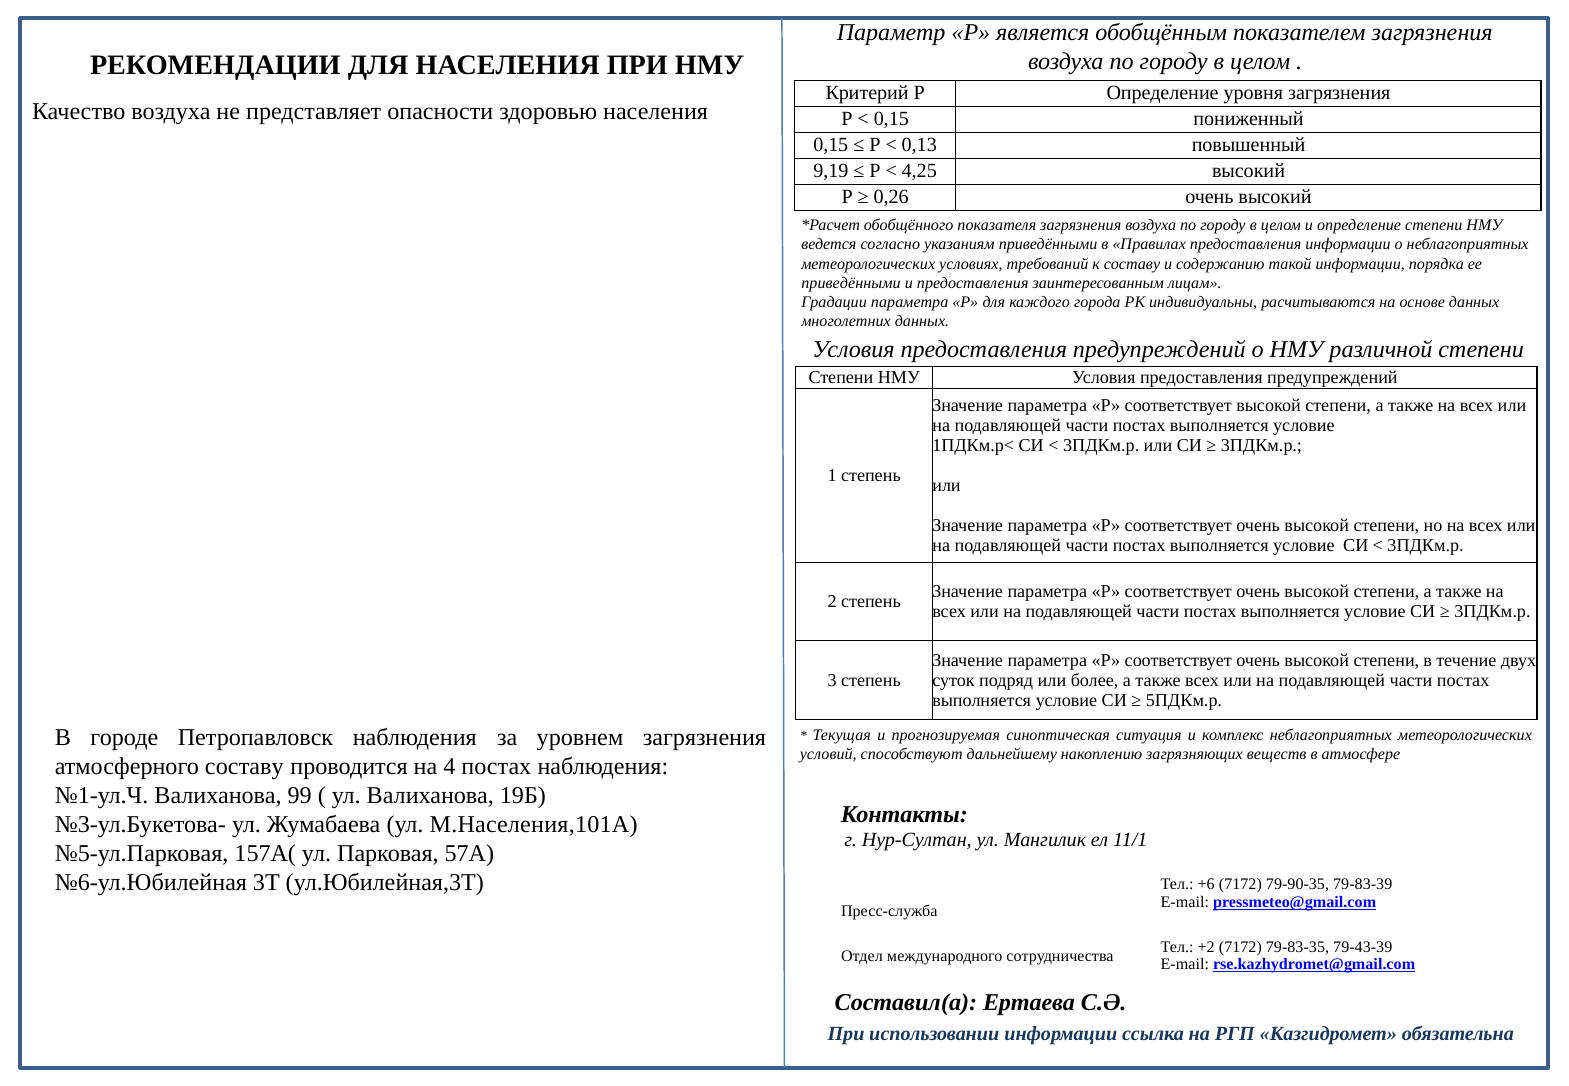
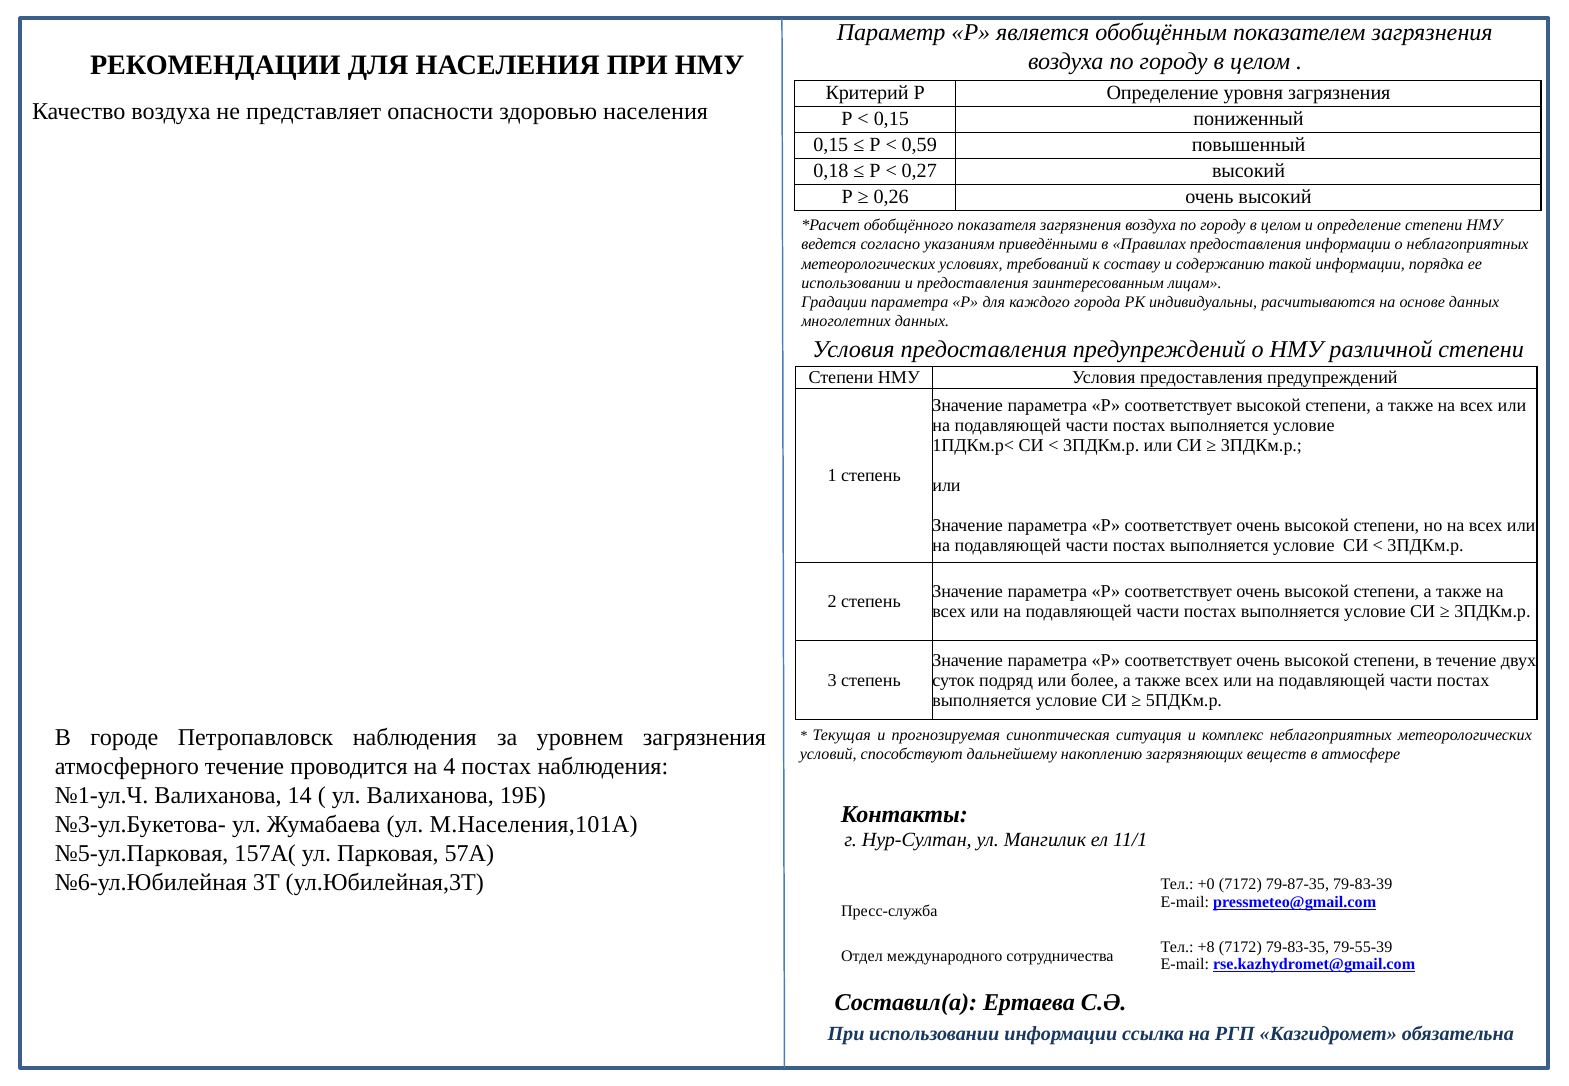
0,13: 0,13 -> 0,59
9,19: 9,19 -> 0,18
4,25: 4,25 -> 0,27
приведёнными at (851, 283): приведёнными -> использовании
атмосферного составу: составу -> течение
99: 99 -> 14
+6: +6 -> +0
79-90-35: 79-90-35 -> 79-87-35
+2: +2 -> +8
79-43-39: 79-43-39 -> 79-55-39
